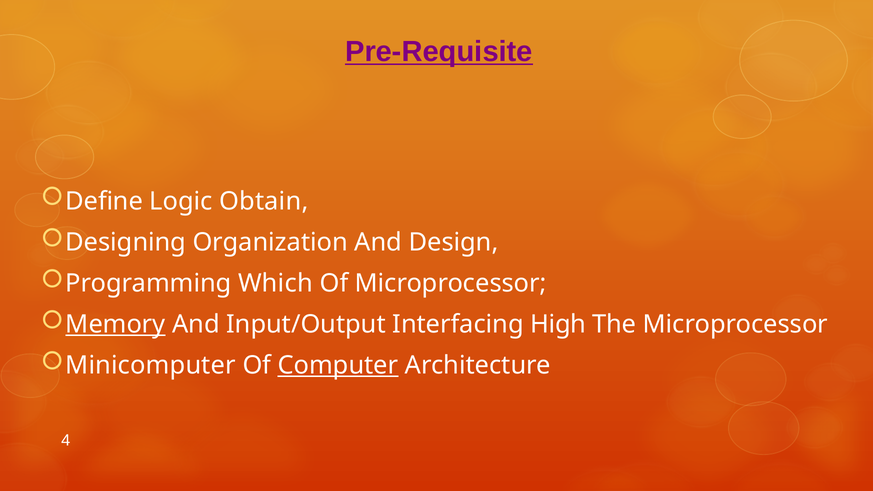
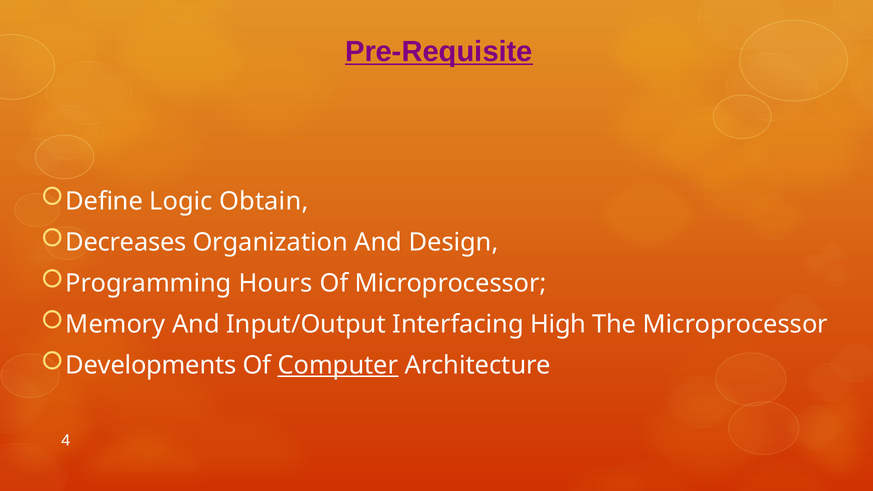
Designing: Designing -> Decreases
Which: Which -> Hours
Memory underline: present -> none
Minicomputer: Minicomputer -> Developments
